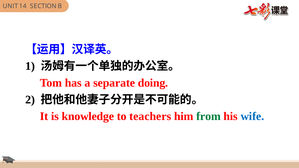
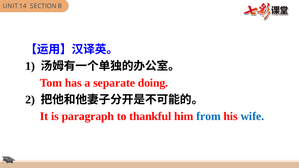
knowledge: knowledge -> paragraph
teachers: teachers -> thankful
from colour: green -> blue
